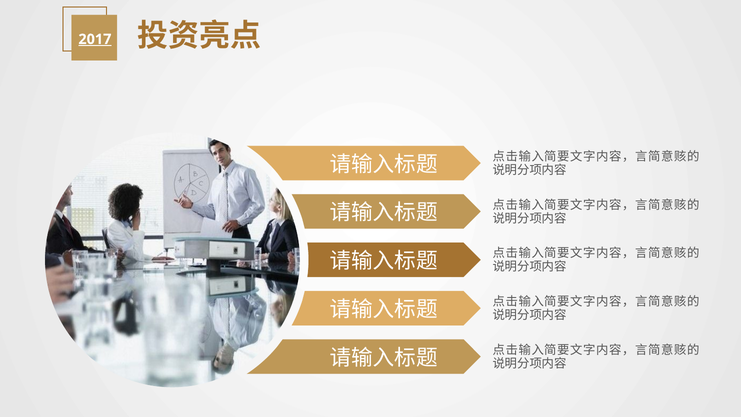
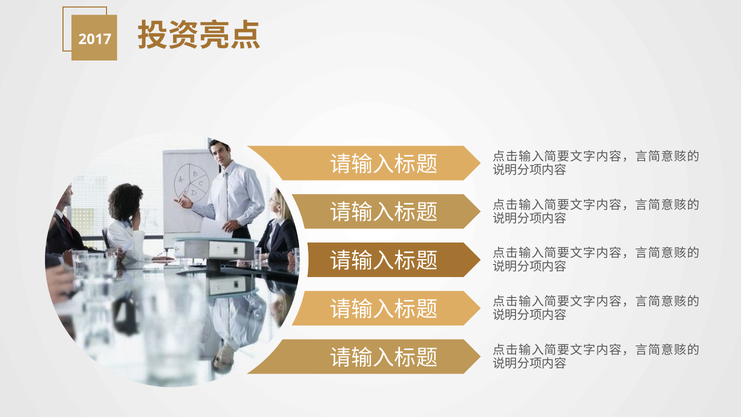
2017 underline: present -> none
